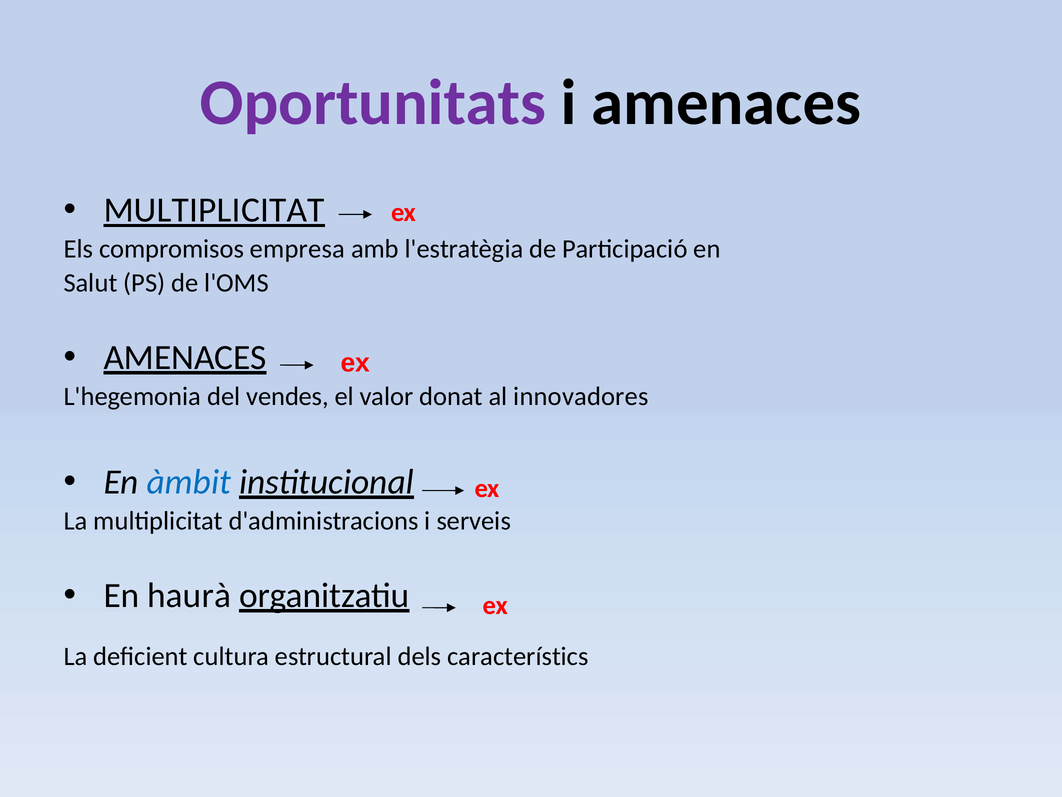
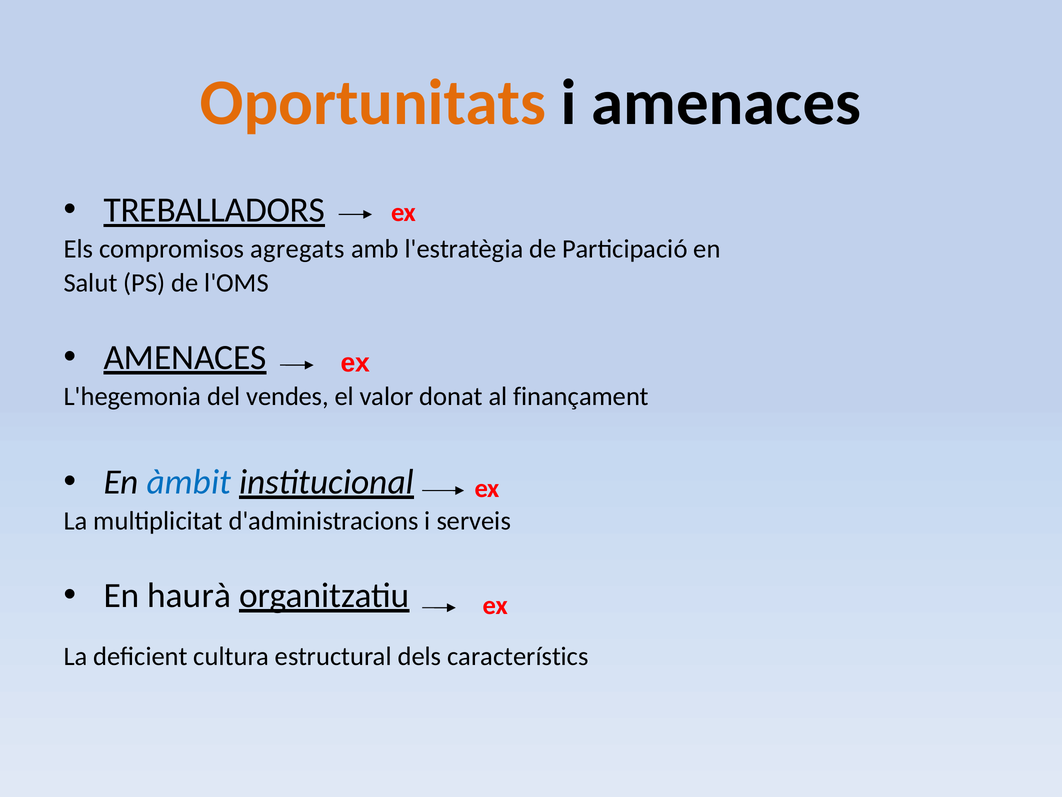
Oportunitats colour: purple -> orange
MULTIPLICITAT at (214, 210): MULTIPLICITAT -> TREBALLADORS
empresa: empresa -> agregats
innovadores: innovadores -> finançament
